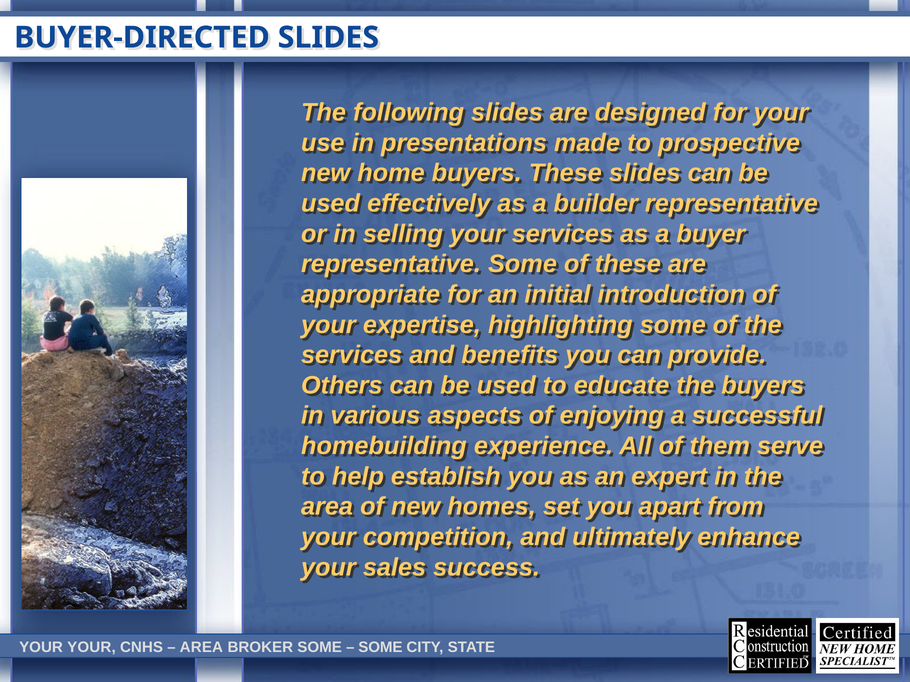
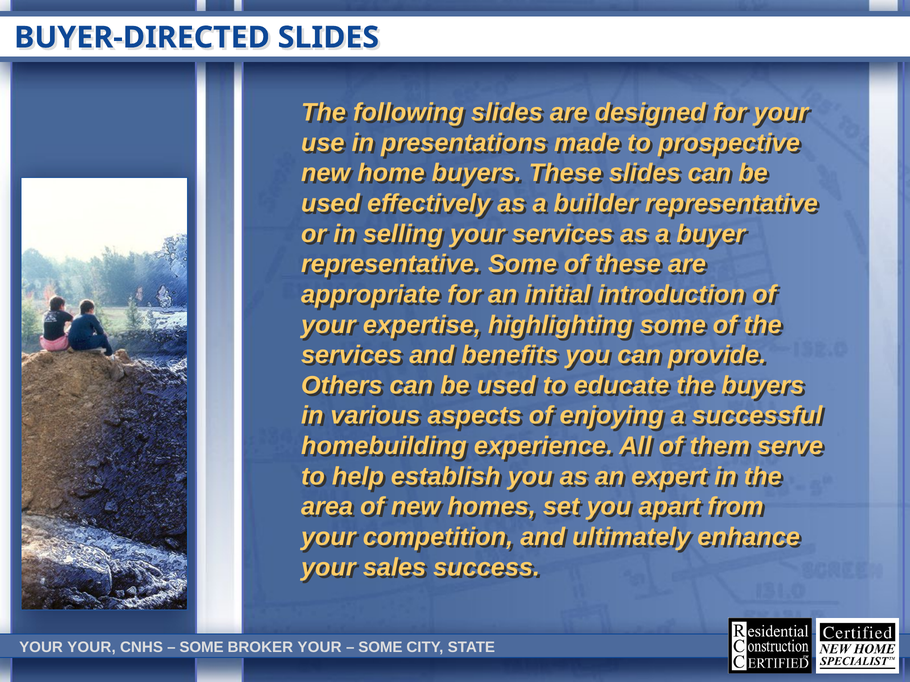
AREA at (201, 648): AREA -> SOME
BROKER SOME: SOME -> YOUR
